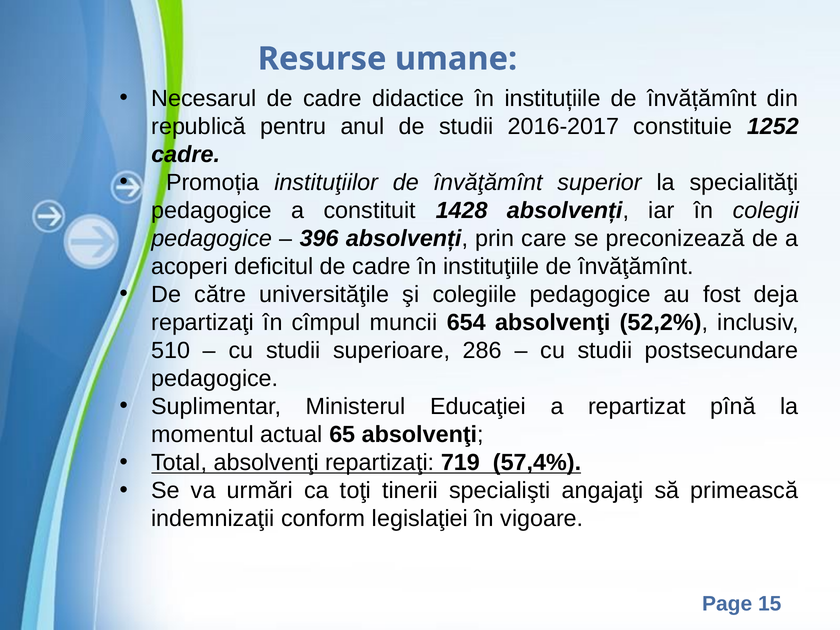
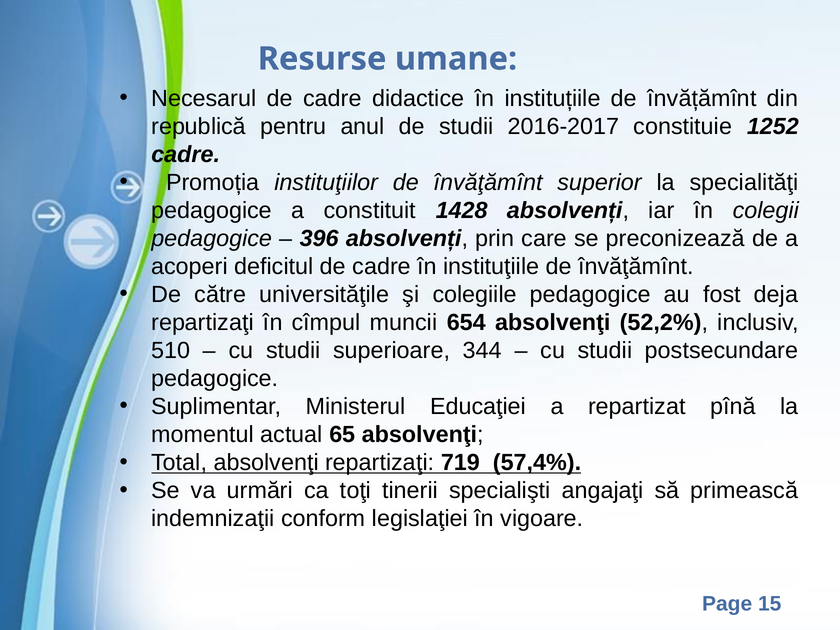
286: 286 -> 344
